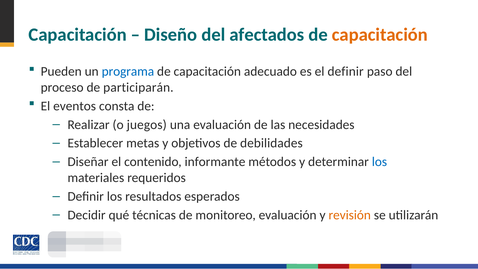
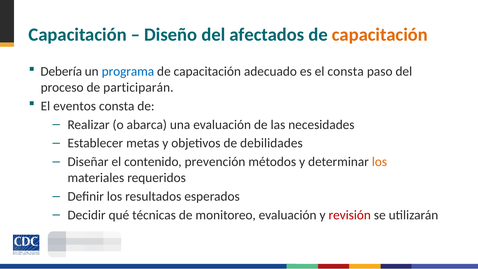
Pueden: Pueden -> Debería
el definir: definir -> consta
juegos: juegos -> abarca
informante: informante -> prevención
los at (379, 162) colour: blue -> orange
revisión colour: orange -> red
